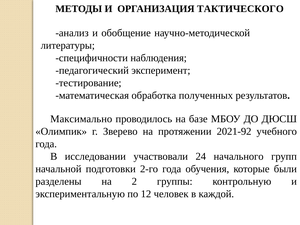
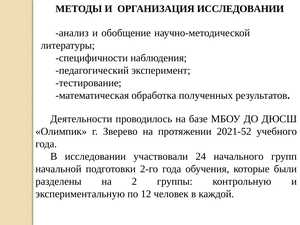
ОРГАНИЗАЦИЯ ТАКТИЧЕСКОГО: ТАКТИЧЕСКОГО -> ИССЛЕДОВАНИИ
Максимально: Максимально -> Деятельности
2021-92: 2021-92 -> 2021-52
